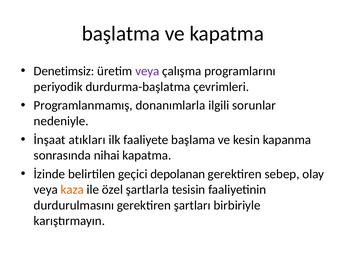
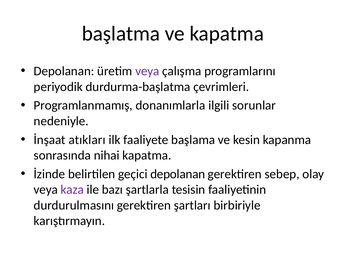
Denetimsiz at (64, 71): Denetimsiz -> Depolanan
kaza colour: orange -> purple
özel: özel -> bazı
